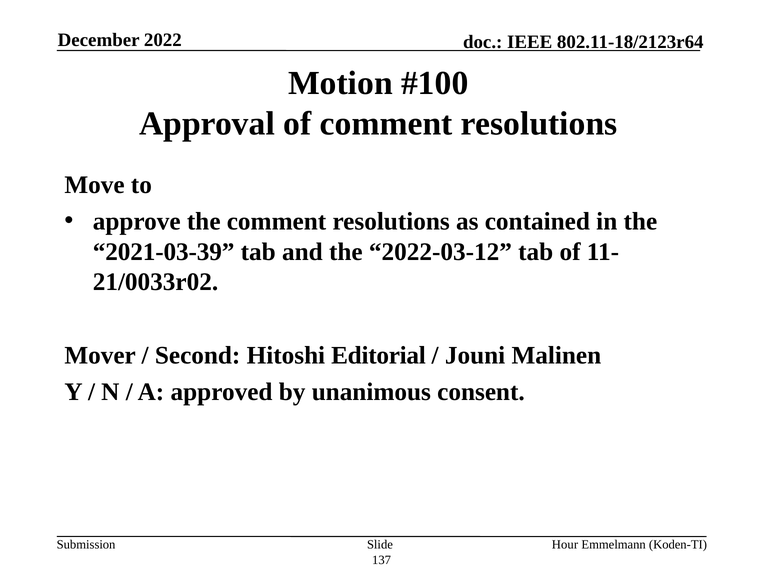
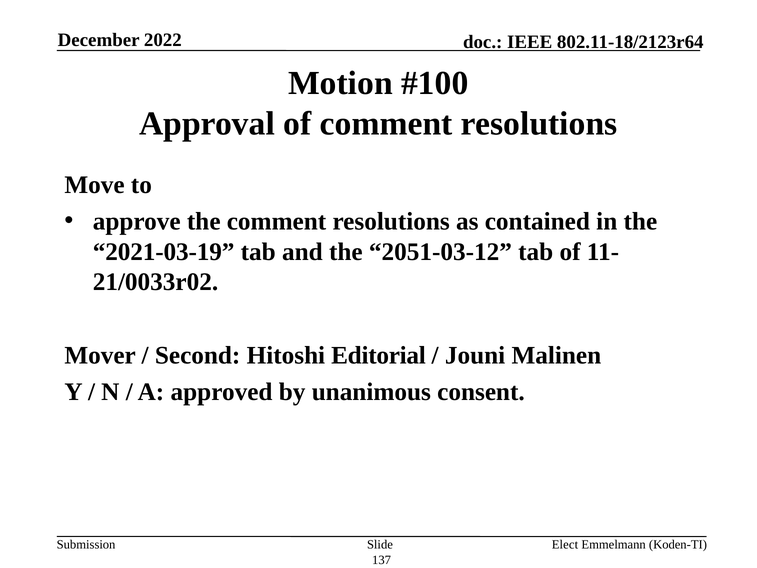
2021-03-39: 2021-03-39 -> 2021-03-19
2022-03-12: 2022-03-12 -> 2051-03-12
Hour: Hour -> Elect
